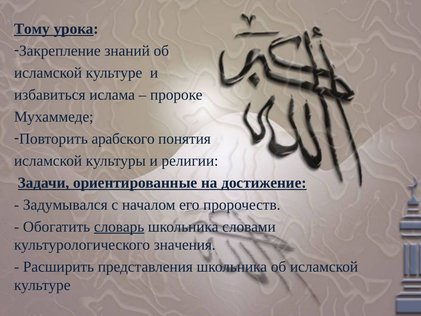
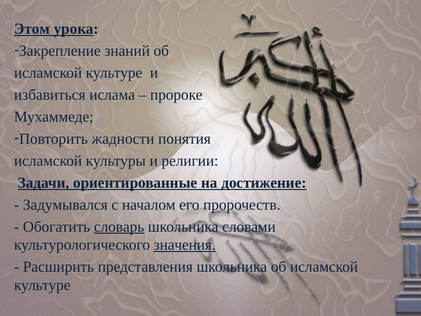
Тому: Тому -> Этом
арабского: арабского -> жадности
значения underline: none -> present
